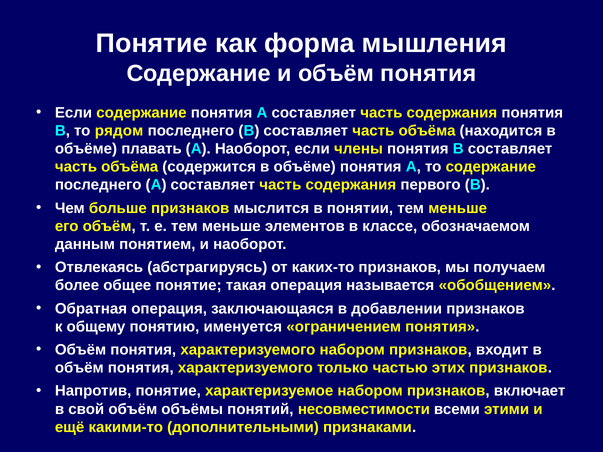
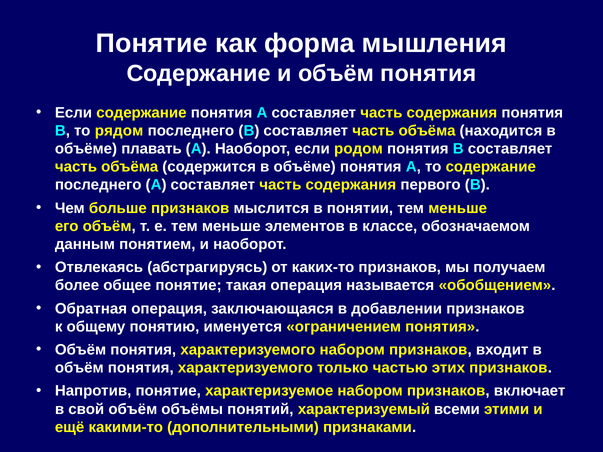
члены: члены -> родом
несовместимости: несовместимости -> характеризуемый
